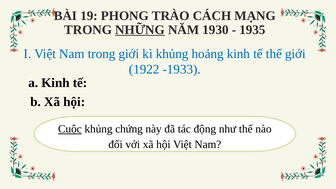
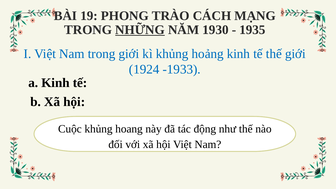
1922: 1922 -> 1924
Cuộc underline: present -> none
chứng: chứng -> hoang
